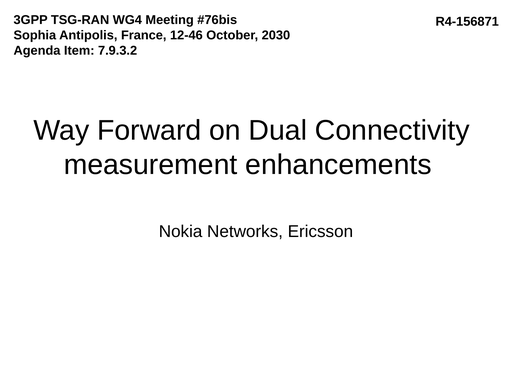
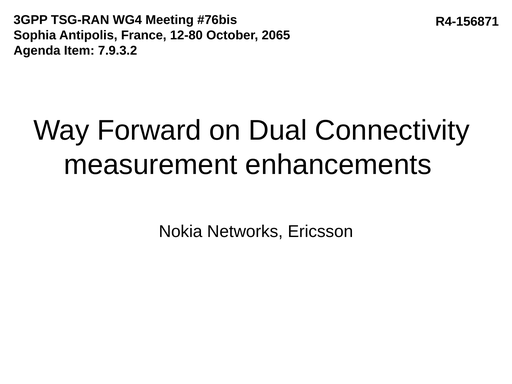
12-46: 12-46 -> 12-80
2030: 2030 -> 2065
